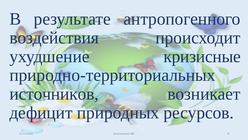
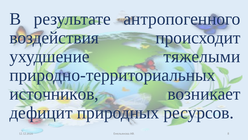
кризисные: кризисные -> тяжелыми
